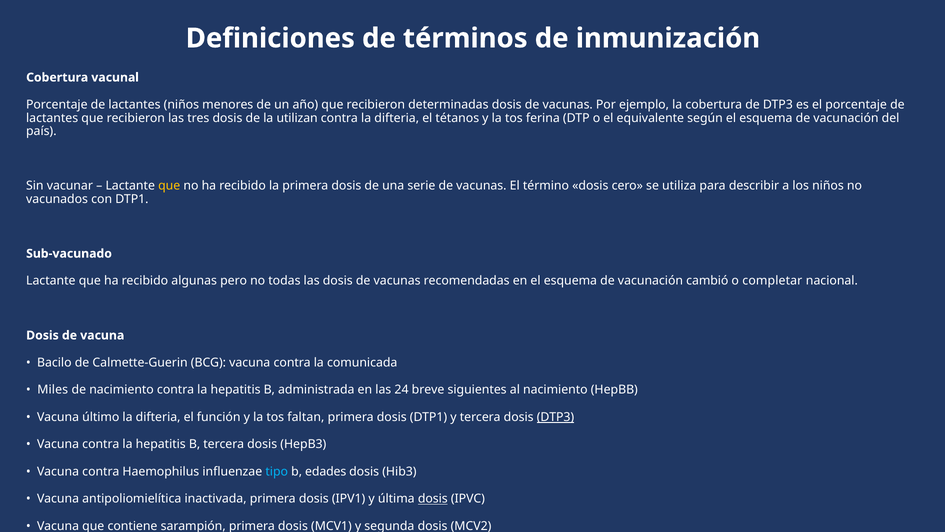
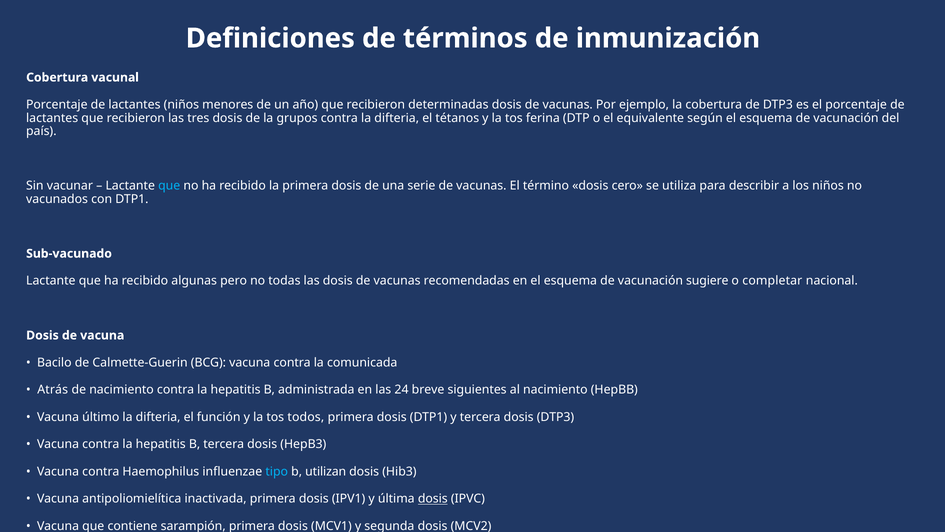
utilizan: utilizan -> grupos
que at (169, 186) colour: yellow -> light blue
cambió: cambió -> sugiere
Miles: Miles -> Atrás
faltan: faltan -> todos
DTP3 at (555, 417) underline: present -> none
b edades: edades -> utilizan
